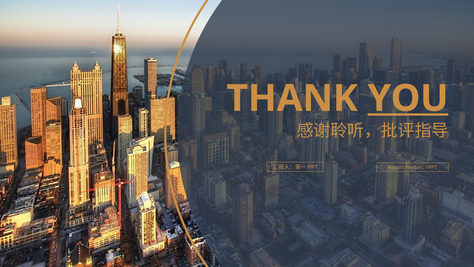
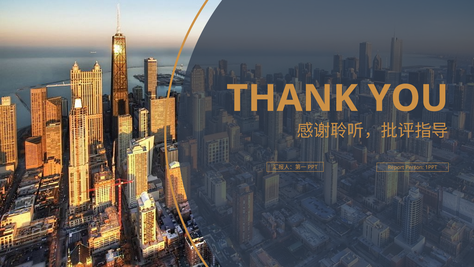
YOU underline: present -> none
